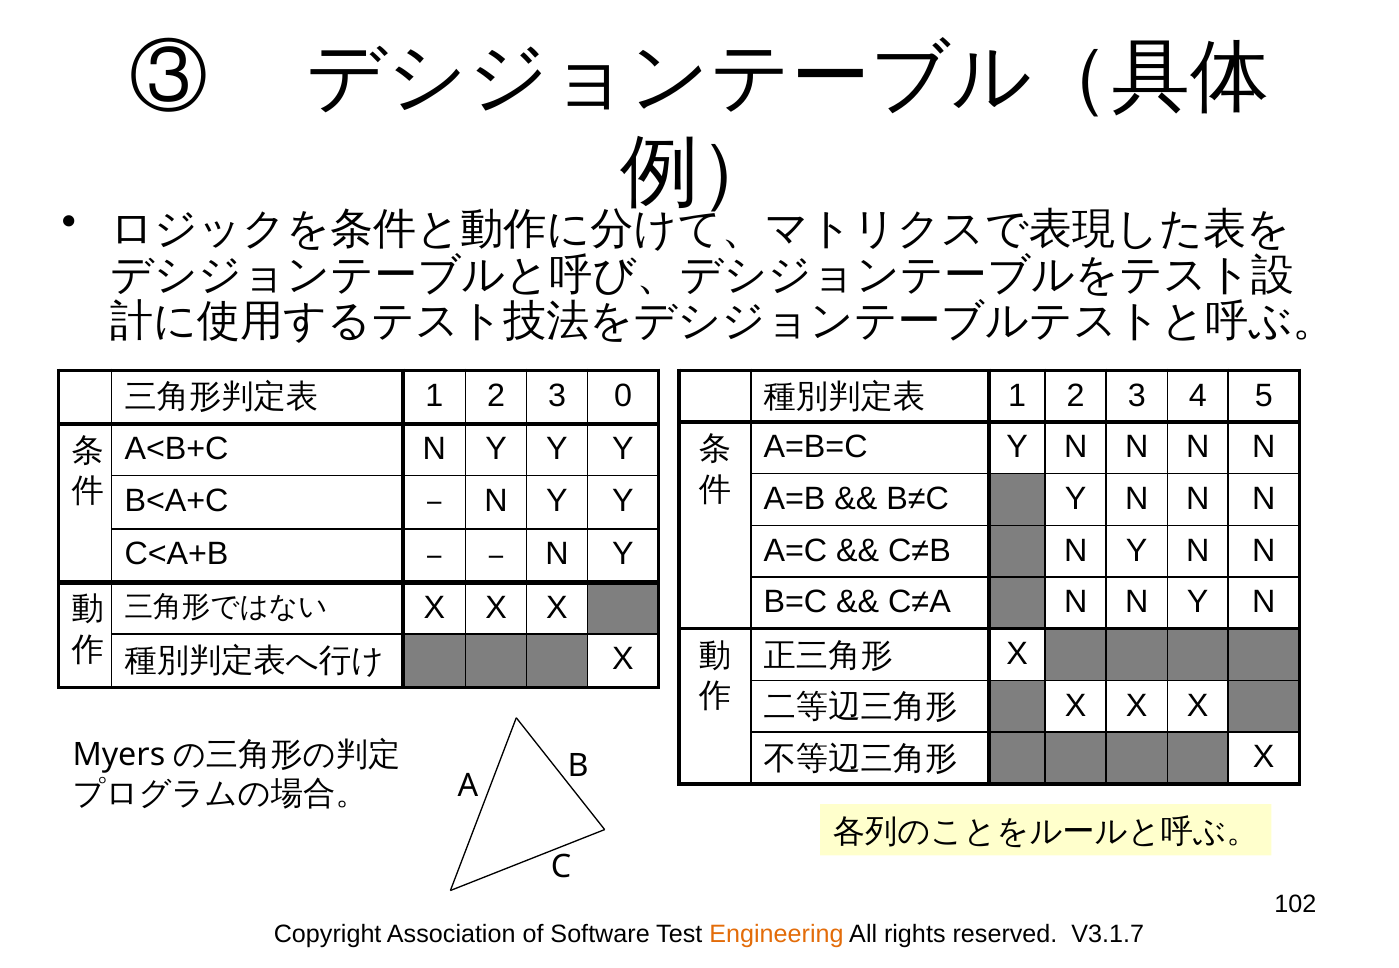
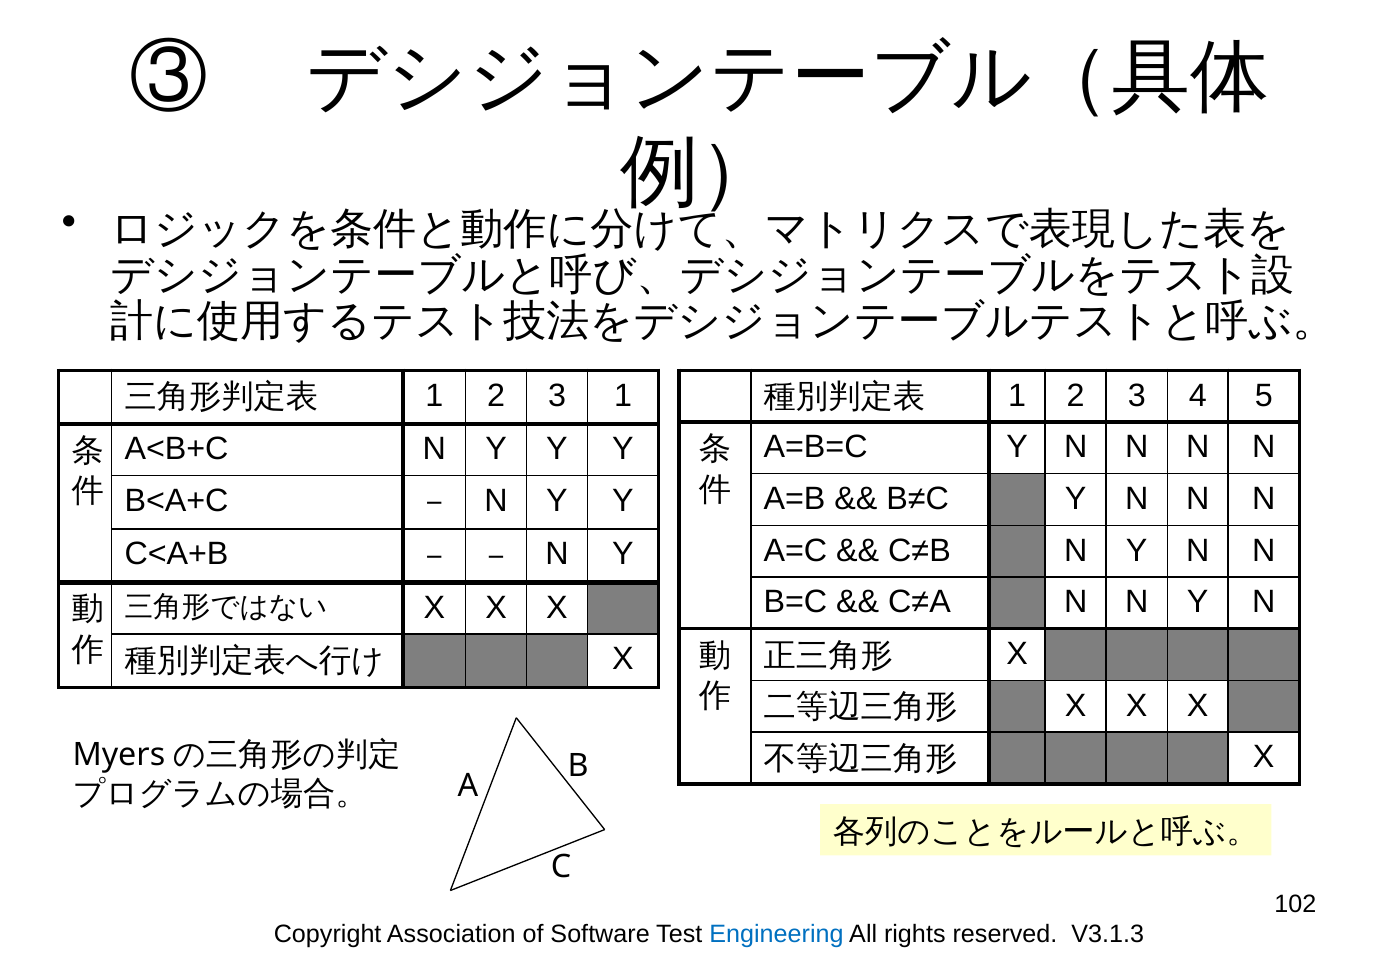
3 0: 0 -> 1
Engineering colour: orange -> blue
V3.1.7: V3.1.7 -> V3.1.3
